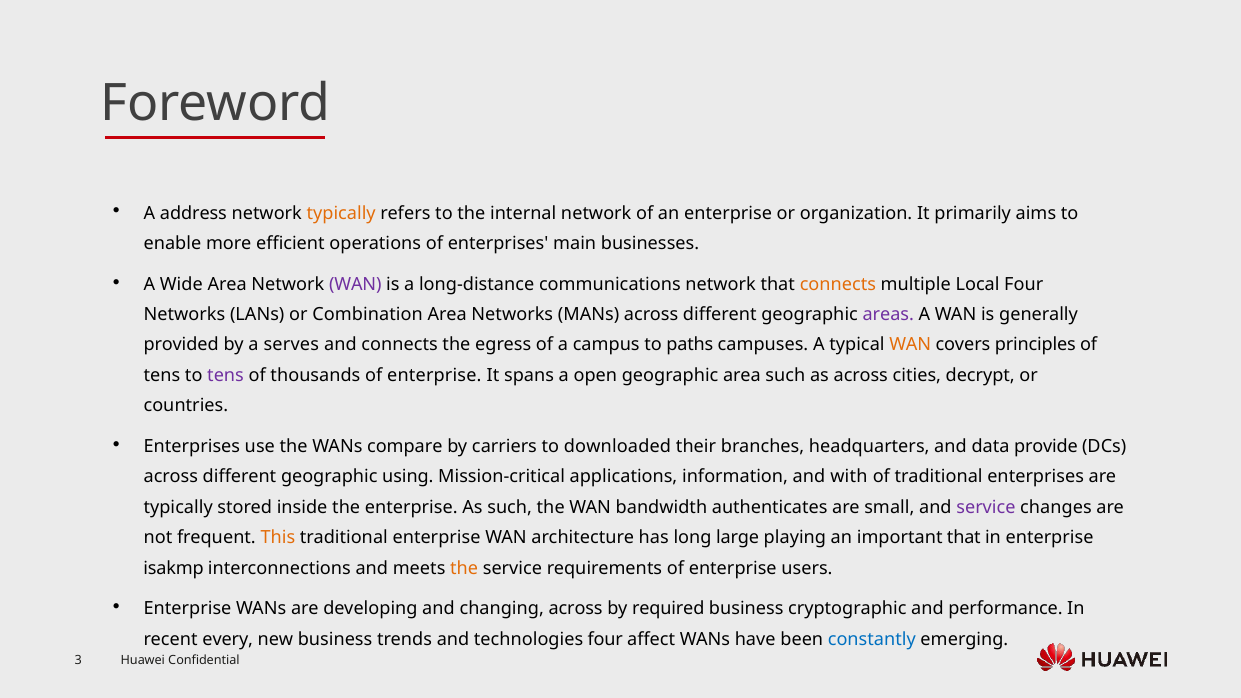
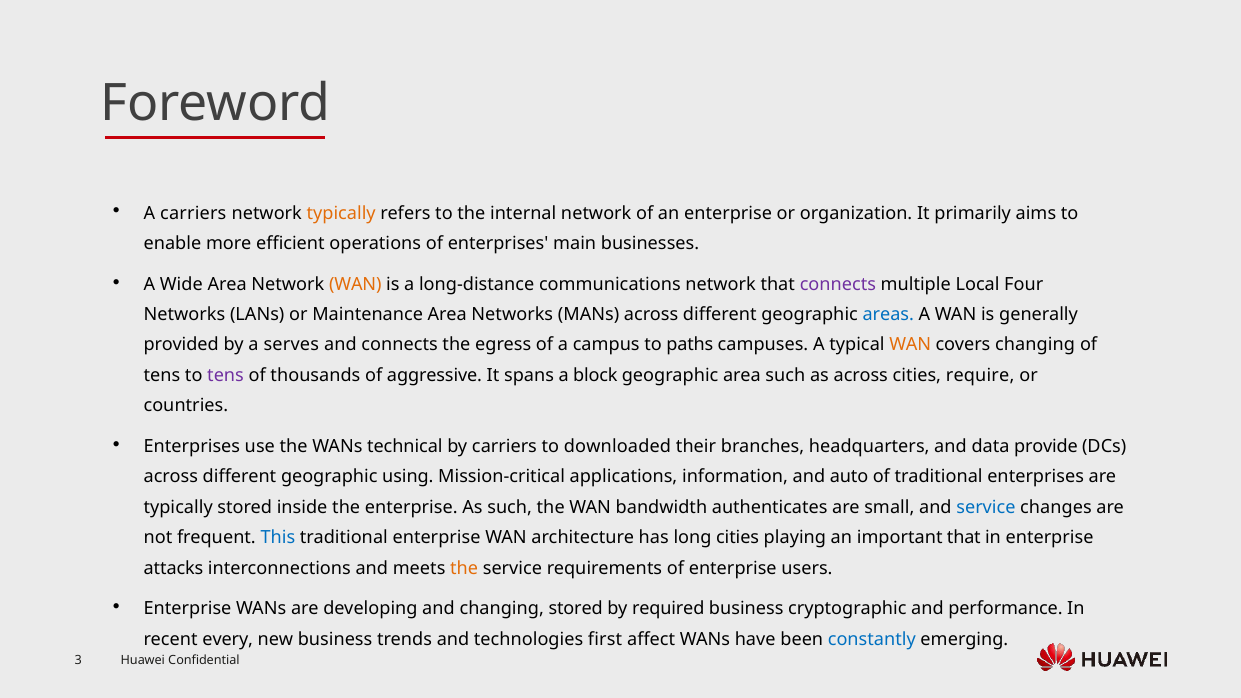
A address: address -> carriers
WAN at (355, 284) colour: purple -> orange
connects at (838, 284) colour: orange -> purple
Combination: Combination -> Maintenance
areas colour: purple -> blue
covers principles: principles -> changing
thousands of enterprise: enterprise -> aggressive
open: open -> block
decrypt: decrypt -> require
compare: compare -> technical
with: with -> auto
service at (986, 507) colour: purple -> blue
This colour: orange -> blue
long large: large -> cities
isakmp: isakmp -> attacks
changing across: across -> stored
technologies four: four -> first
